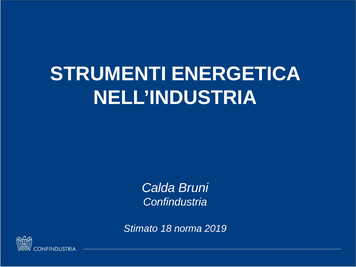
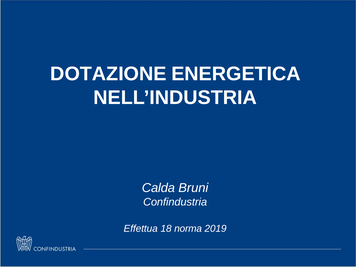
STRUMENTI: STRUMENTI -> DOTAZIONE
Stimato: Stimato -> Effettua
